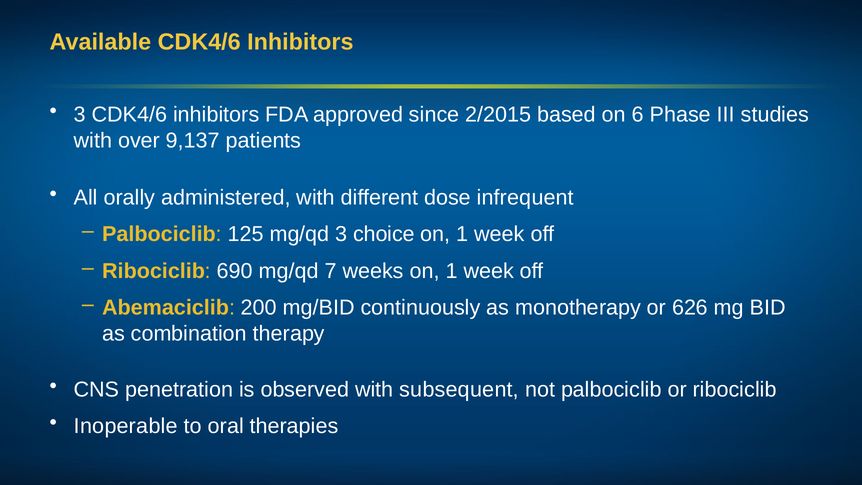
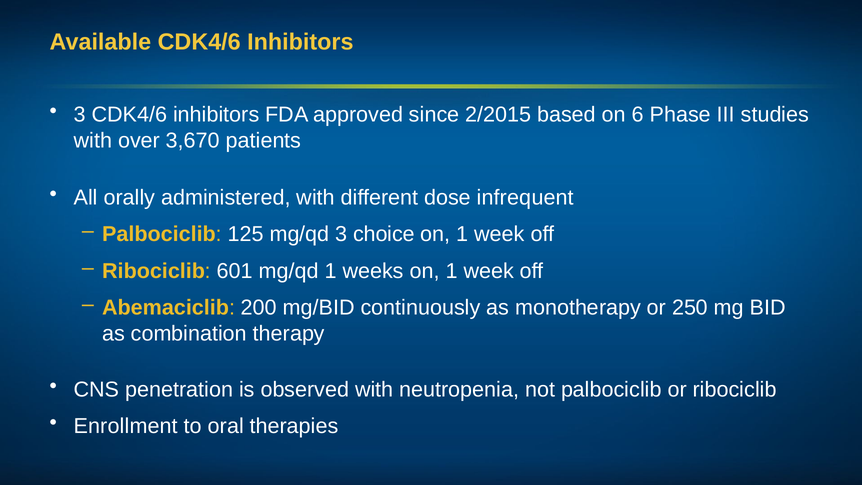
9,137: 9,137 -> 3,670
690: 690 -> 601
mg/qd 7: 7 -> 1
626: 626 -> 250
subsequent: subsequent -> neutropenia
Inoperable: Inoperable -> Enrollment
